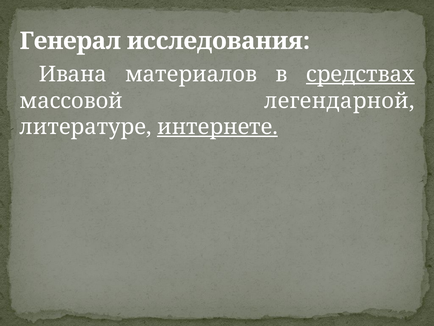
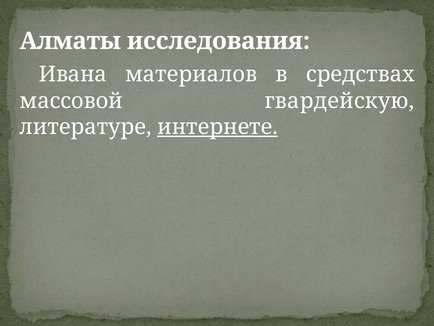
Генерал: Генерал -> Алматы
средствах underline: present -> none
легендарной: легендарной -> гвардейскую
